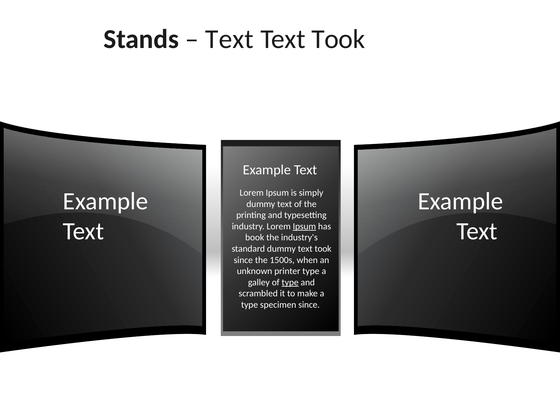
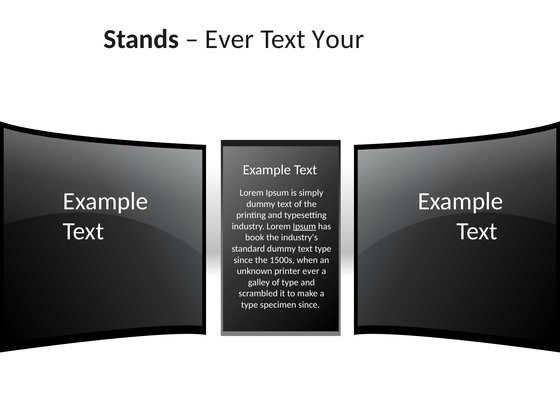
Text at (229, 39): Text -> Ever
Took at (338, 39): Took -> Your
dummy text took: took -> type
printer type: type -> ever
type at (290, 282) underline: present -> none
